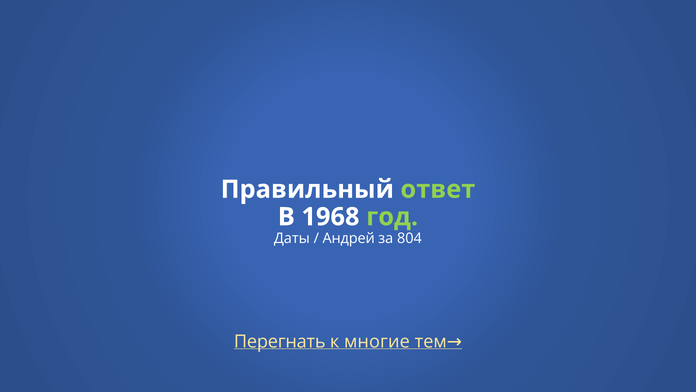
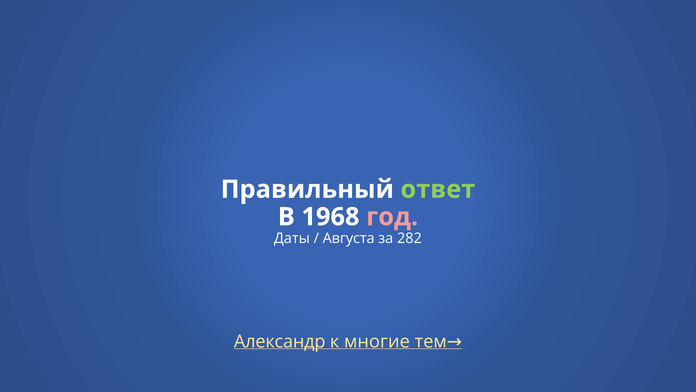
год colour: light green -> pink
Андрей: Андрей -> Августа
804: 804 -> 282
Перегнать: Перегнать -> Александр
